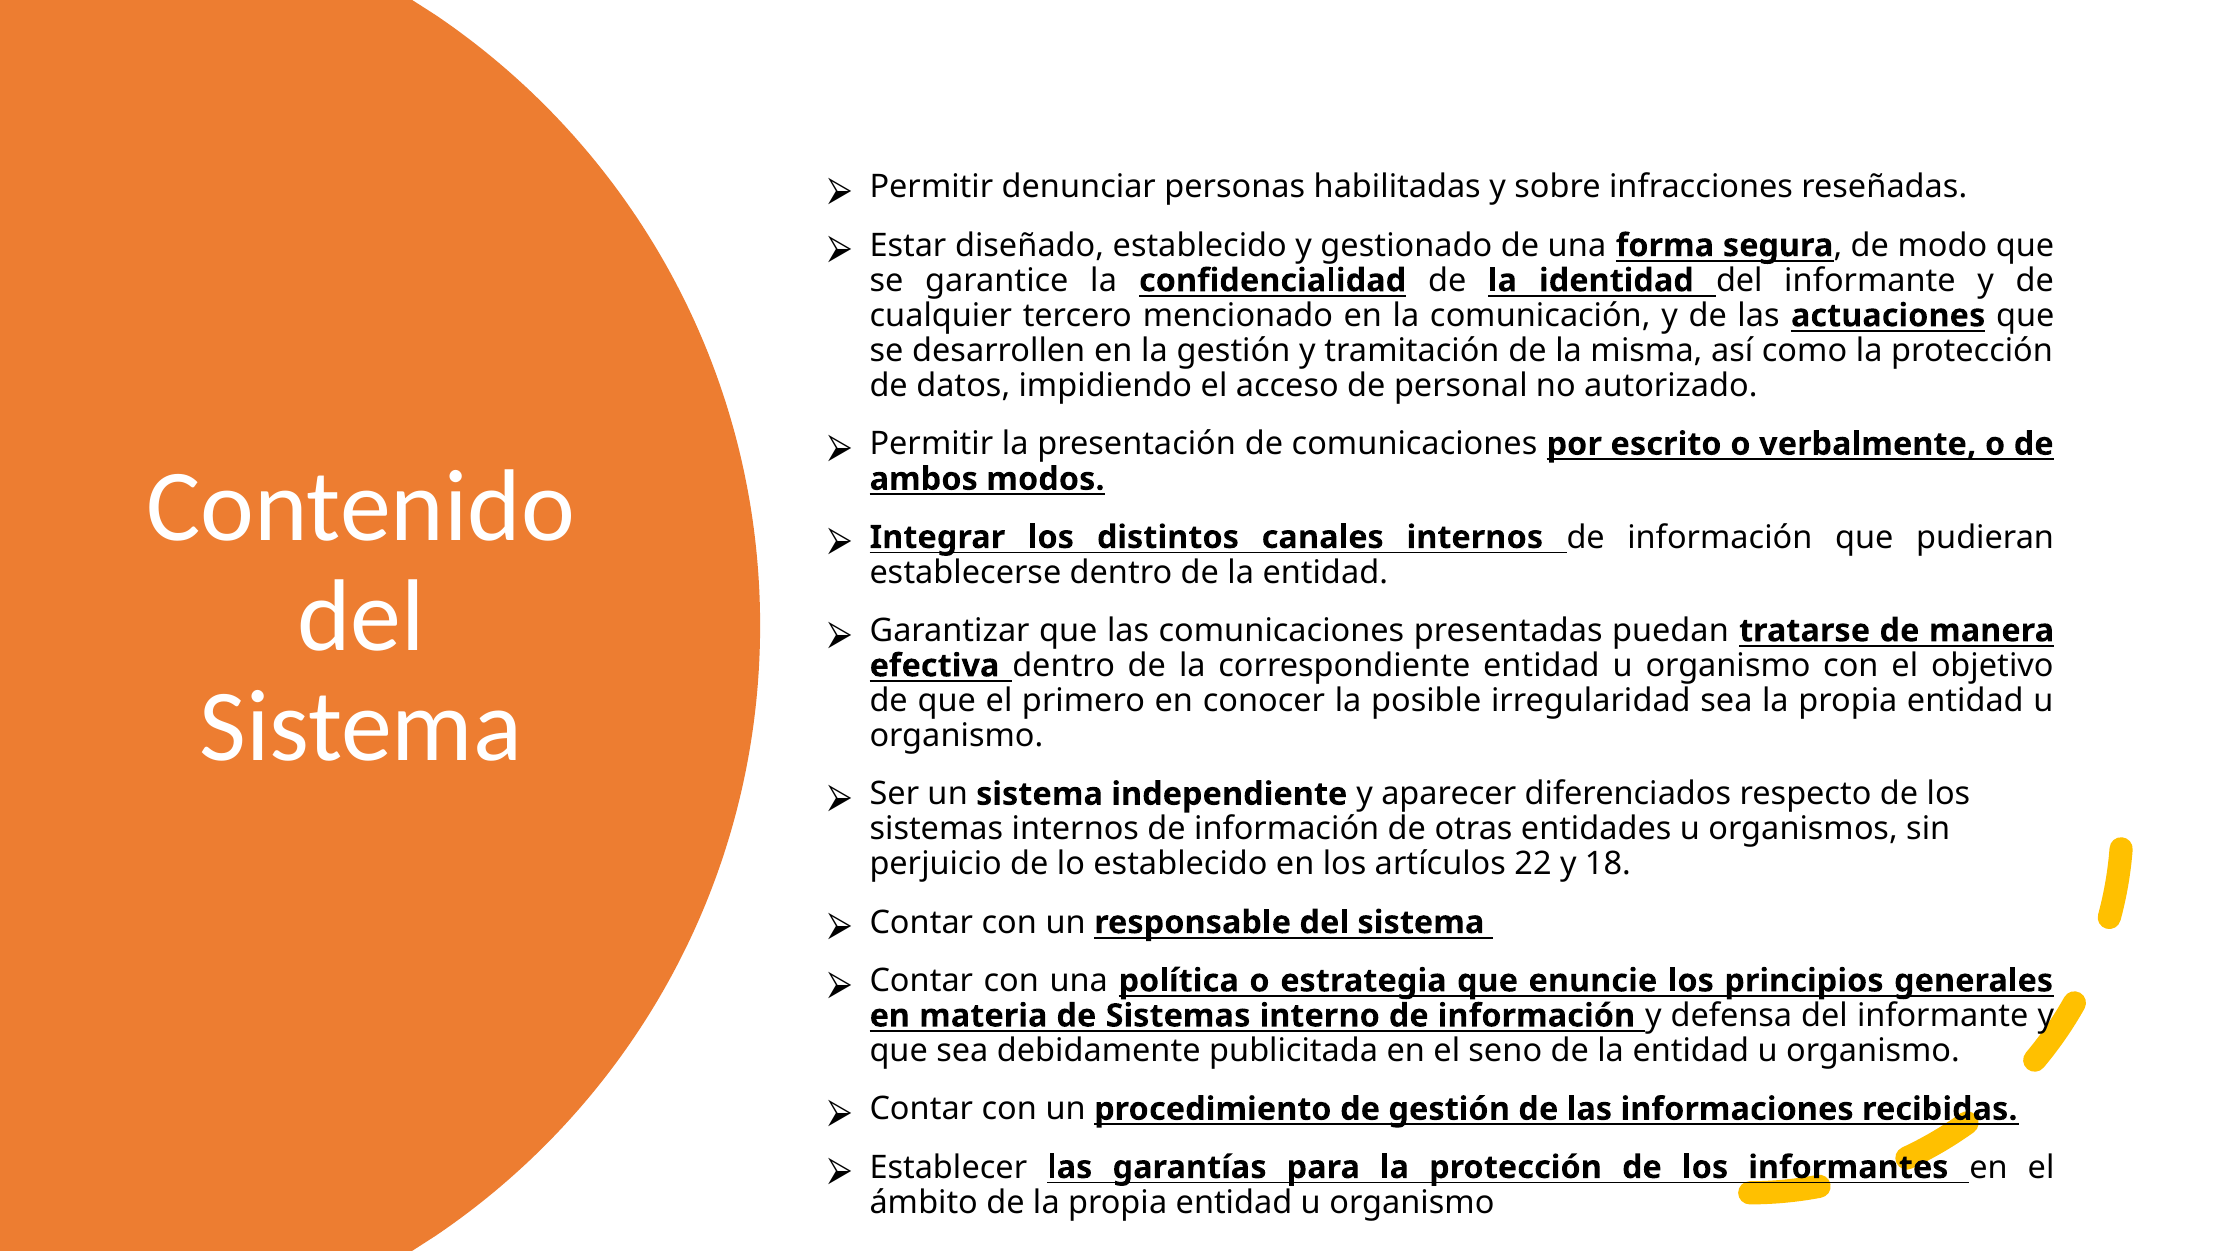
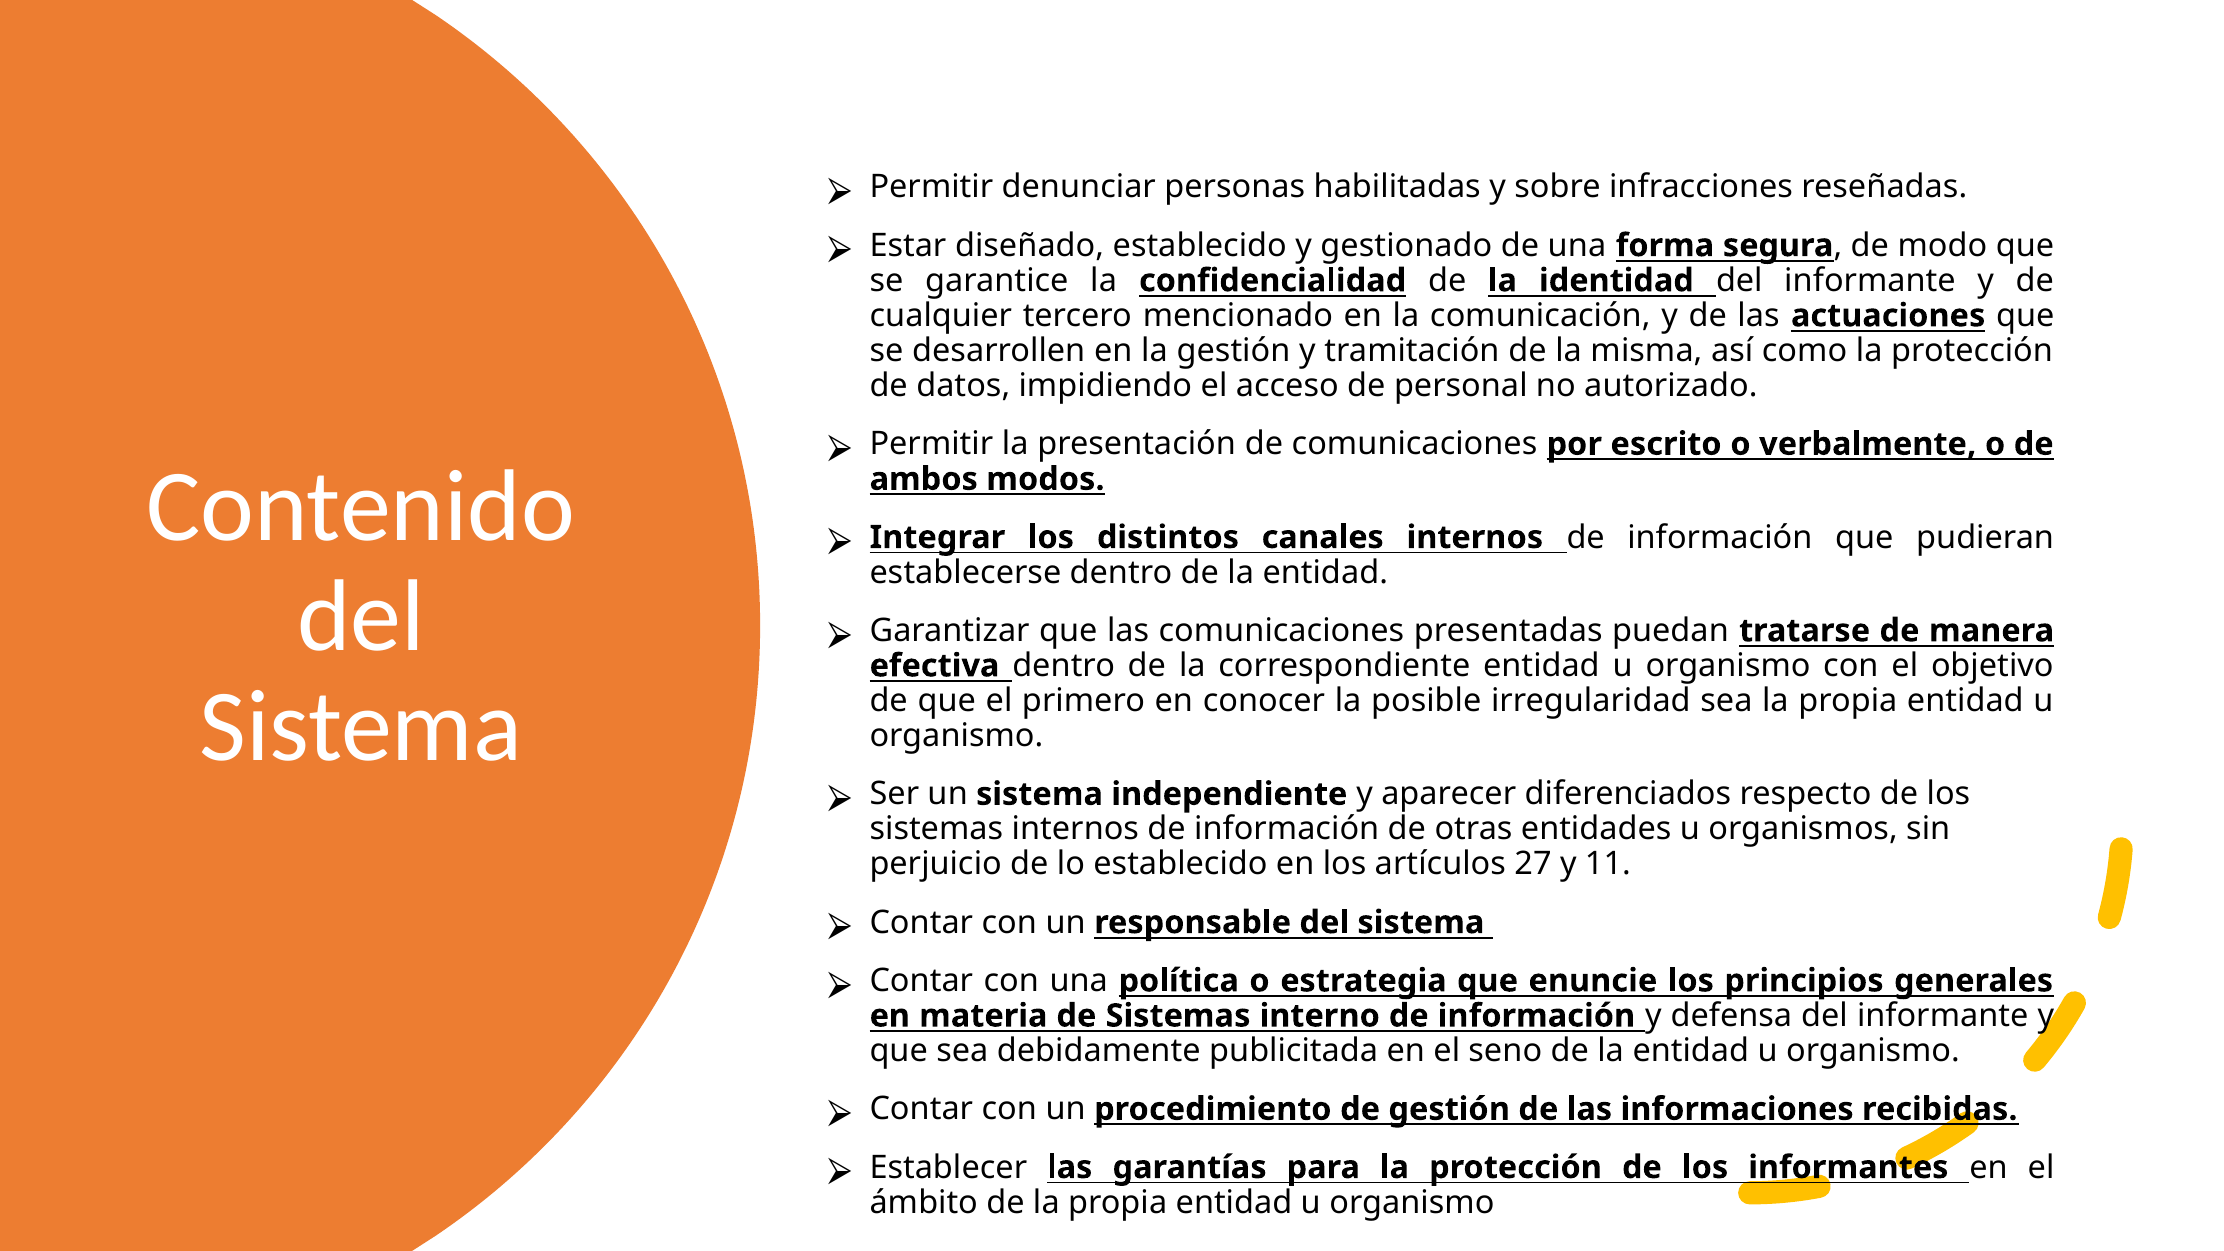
22: 22 -> 27
18: 18 -> 11
